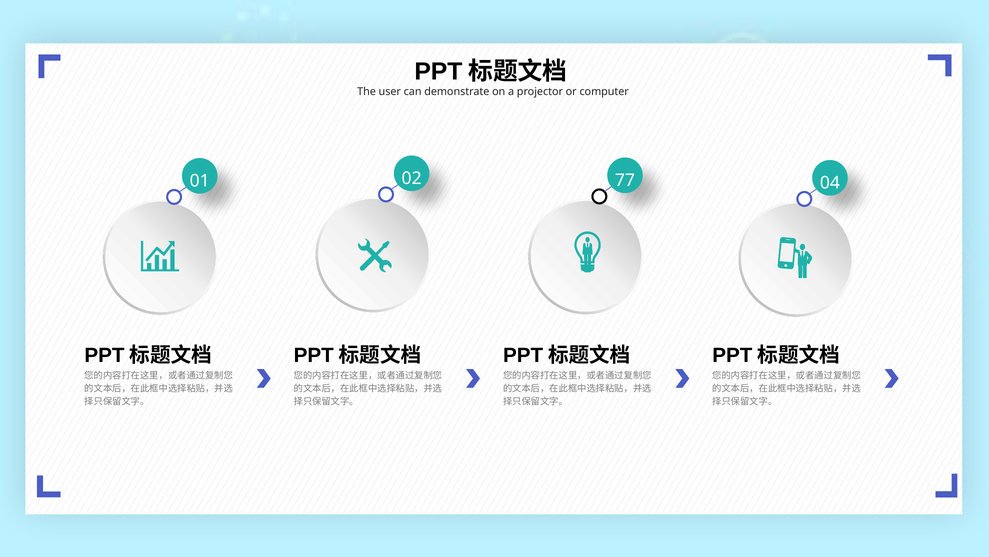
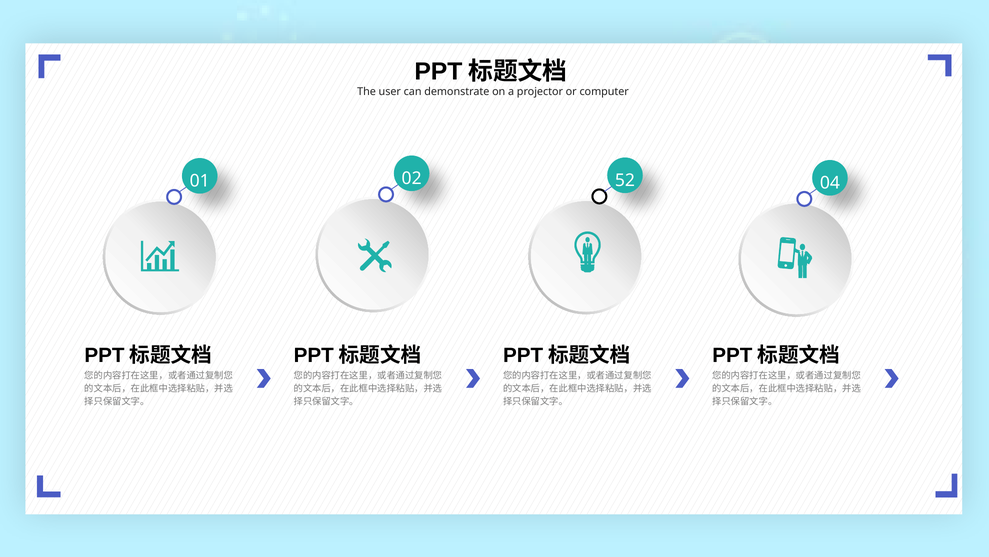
77: 77 -> 52
